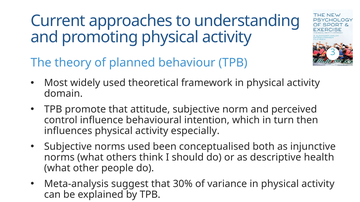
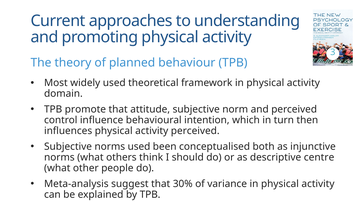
activity especially: especially -> perceived
health: health -> centre
